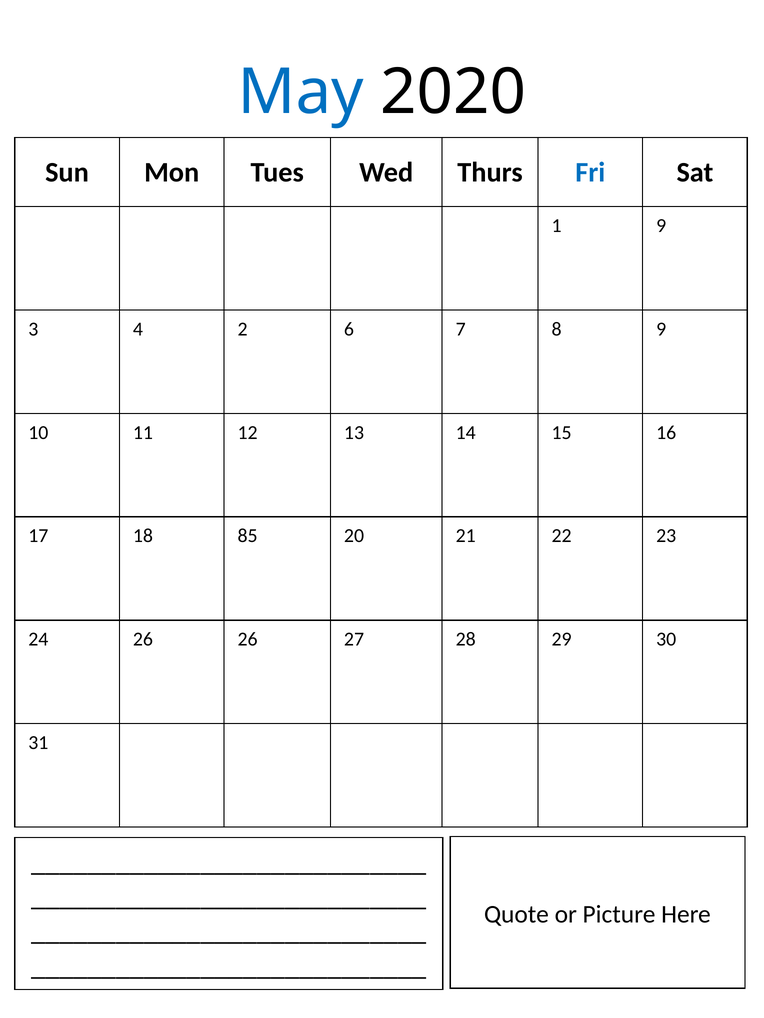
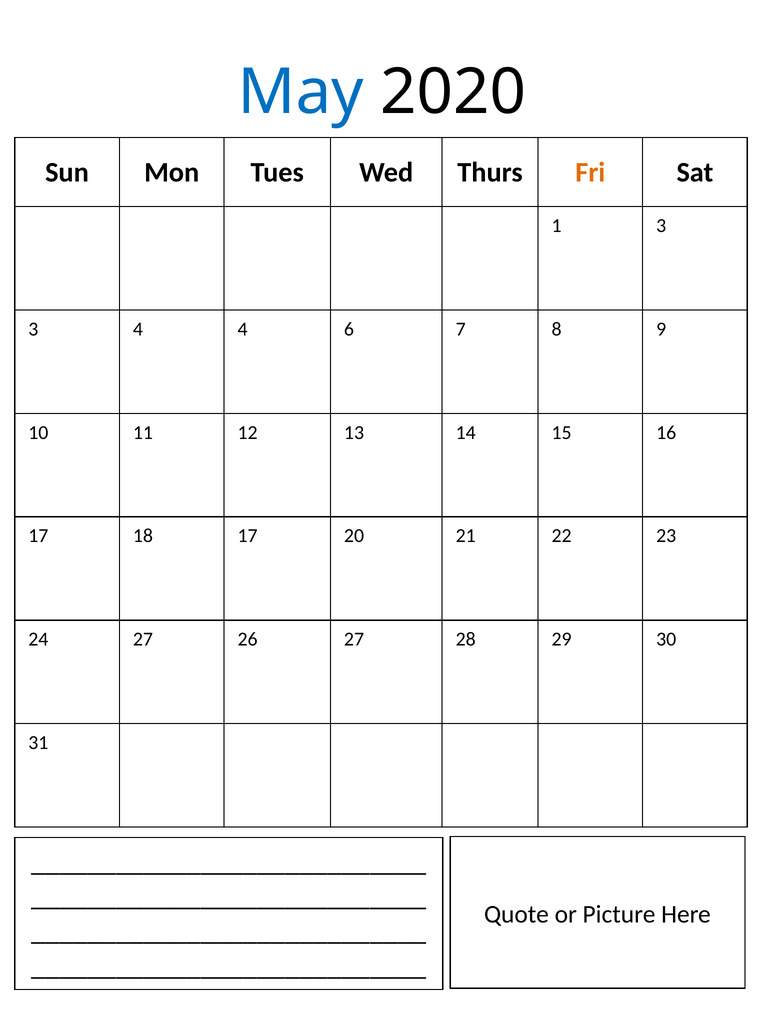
Fri colour: blue -> orange
1 9: 9 -> 3
4 2: 2 -> 4
18 85: 85 -> 17
24 26: 26 -> 27
